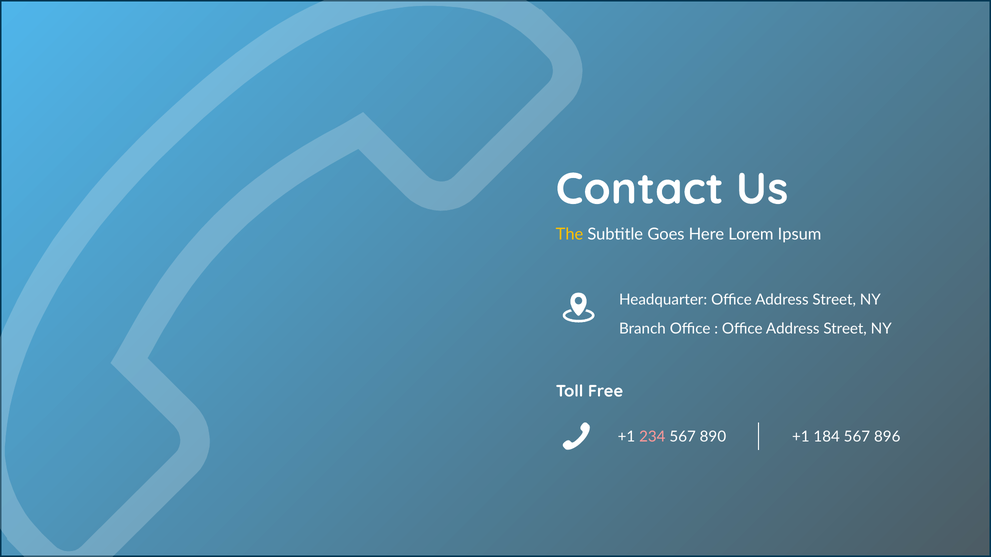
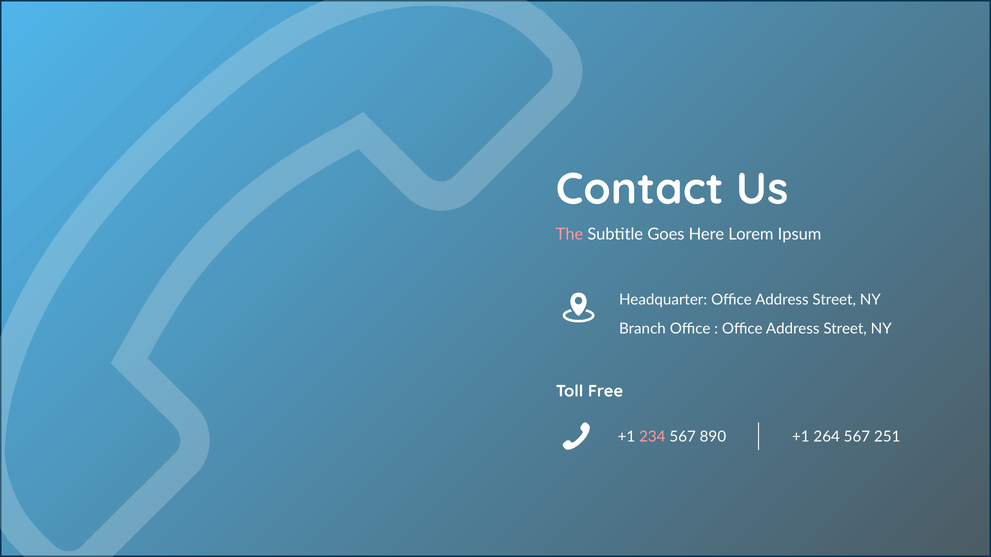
The colour: yellow -> pink
184: 184 -> 264
896: 896 -> 251
